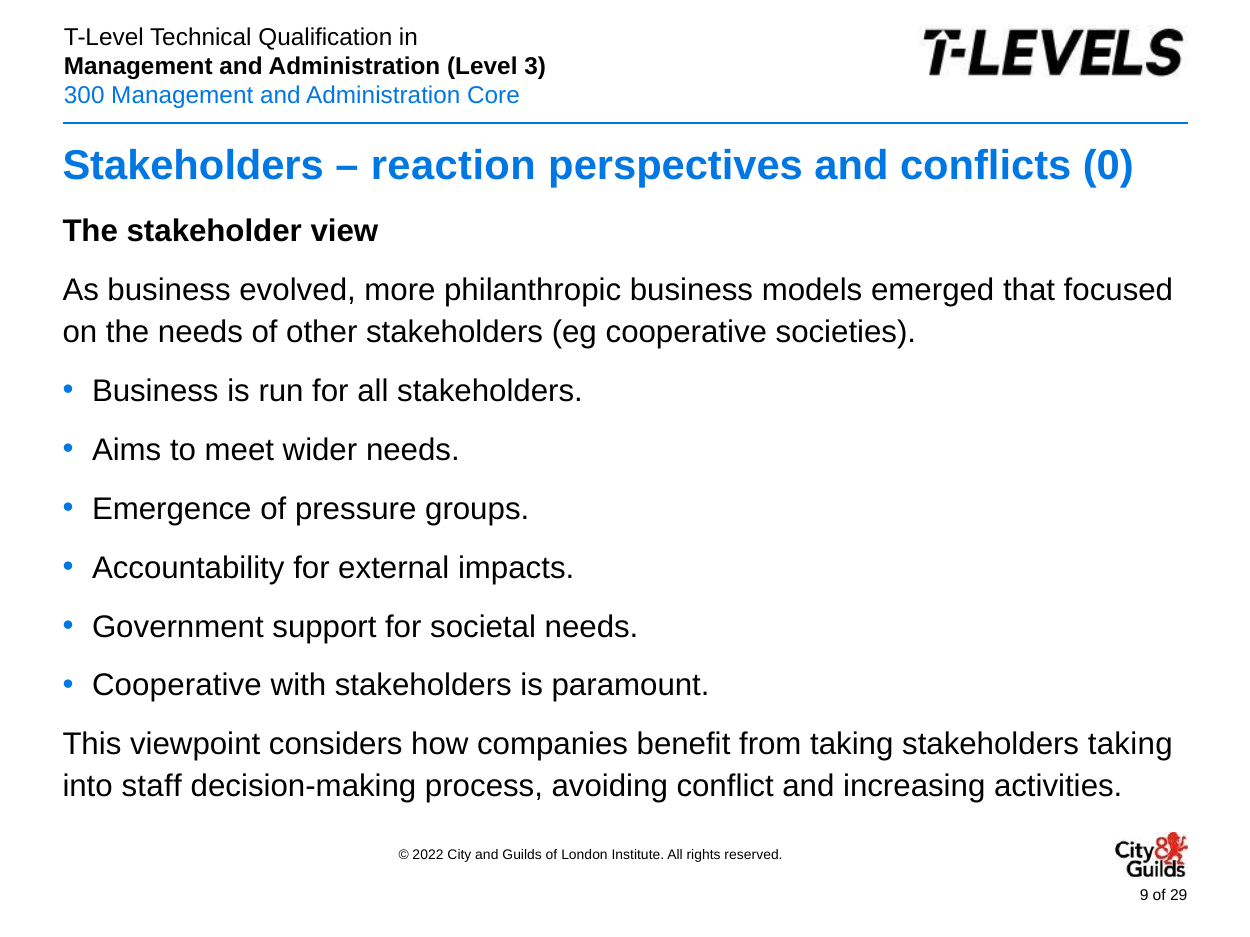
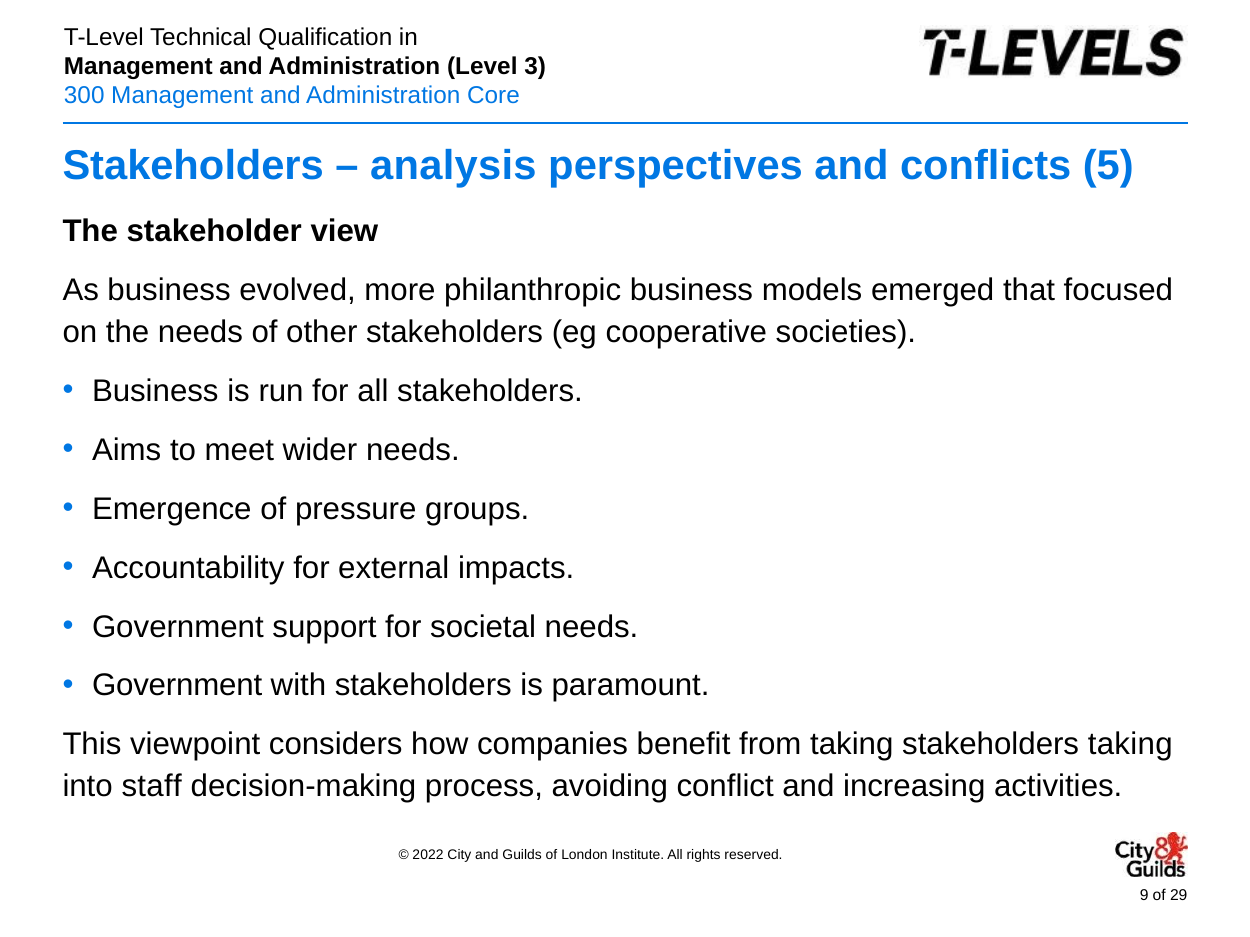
reaction: reaction -> analysis
0: 0 -> 5
Cooperative at (177, 686): Cooperative -> Government
